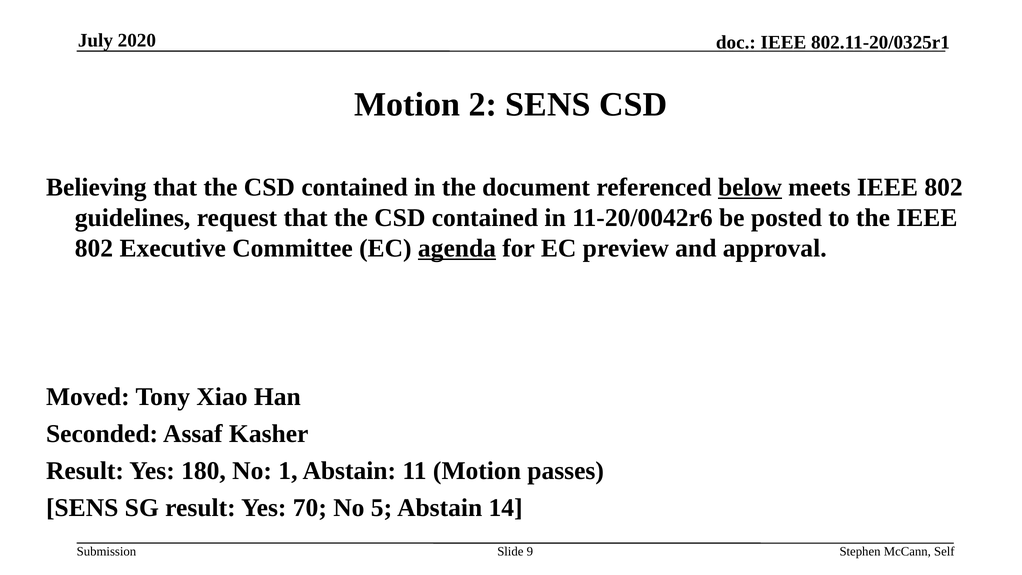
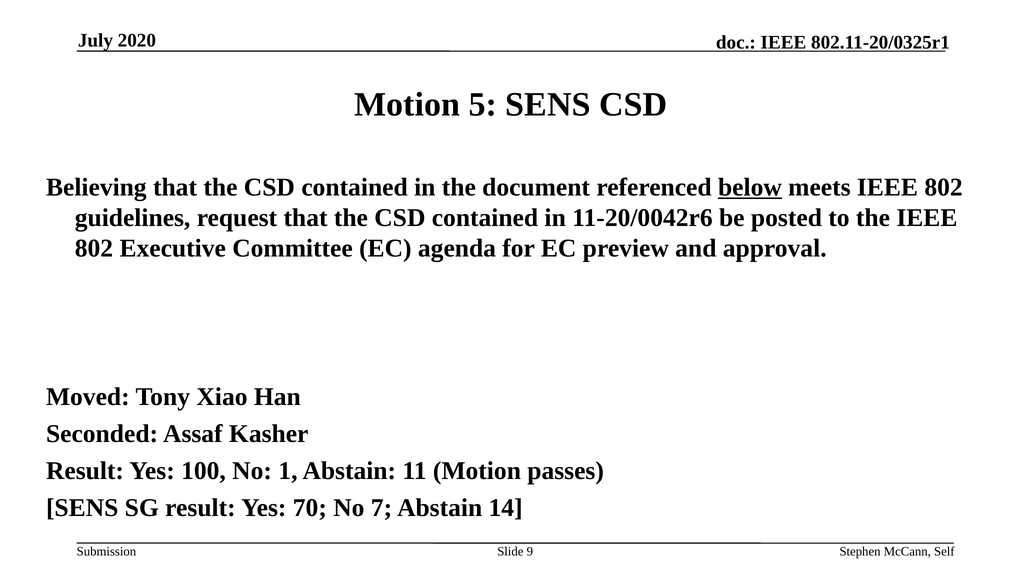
2: 2 -> 5
agenda underline: present -> none
180: 180 -> 100
5: 5 -> 7
